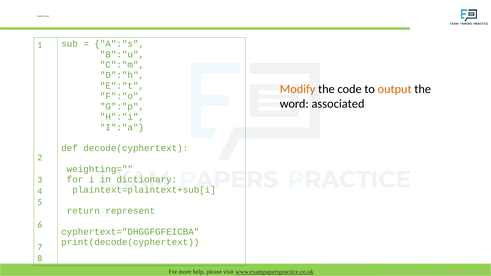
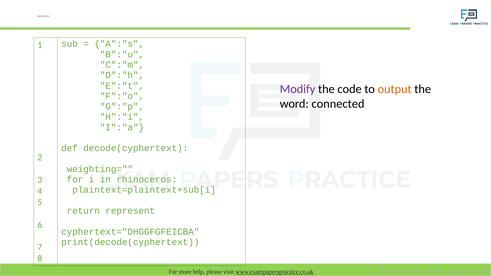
Modify at (298, 89) colour: orange -> purple
associated: associated -> connected
dictionary: dictionary -> rhinoceros
